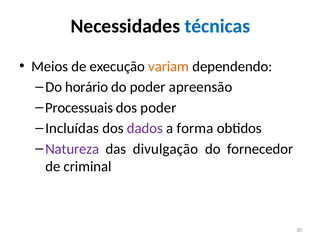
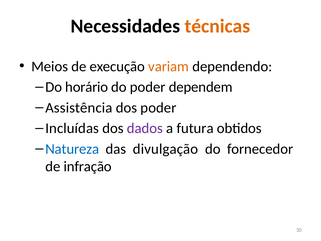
técnicas colour: blue -> orange
apreensão: apreensão -> dependem
Processuais: Processuais -> Assistência
forma: forma -> futura
Natureza colour: purple -> blue
criminal: criminal -> infração
